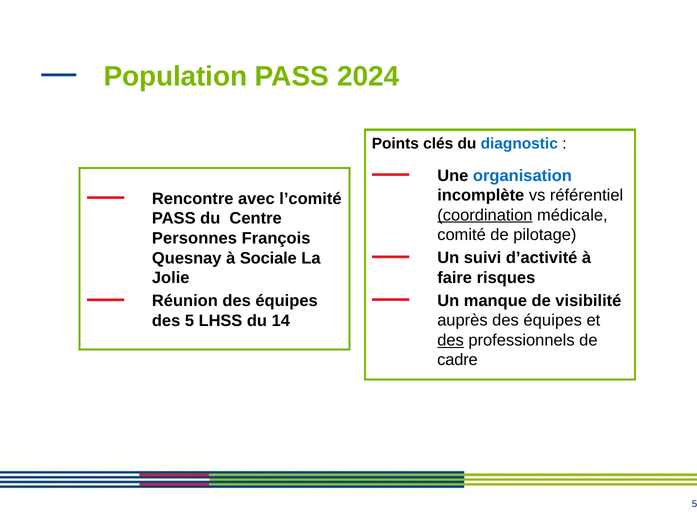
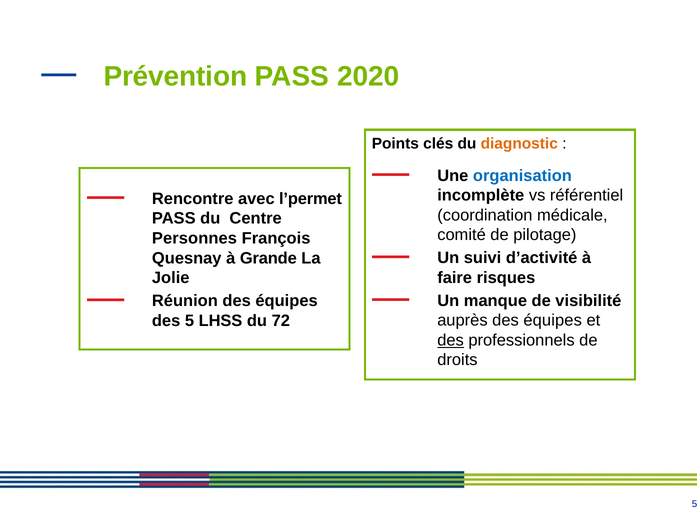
Population: Population -> Prévention
2024: 2024 -> 2020
diagnostic colour: blue -> orange
l’comité: l’comité -> l’permet
coordination underline: present -> none
Sociale: Sociale -> Grande
14: 14 -> 72
cadre: cadre -> droits
